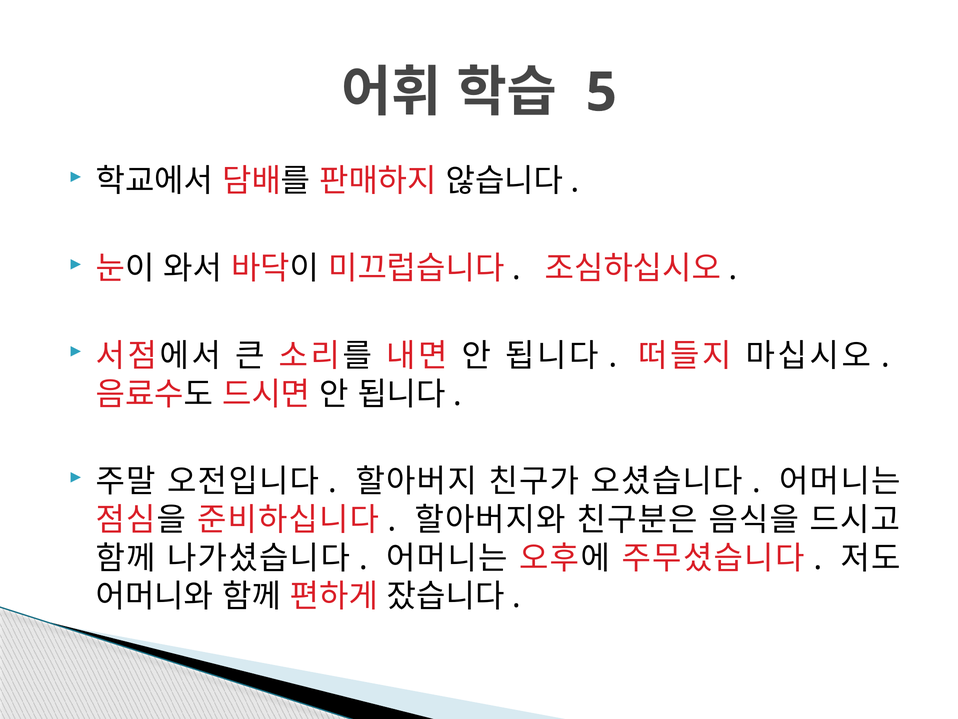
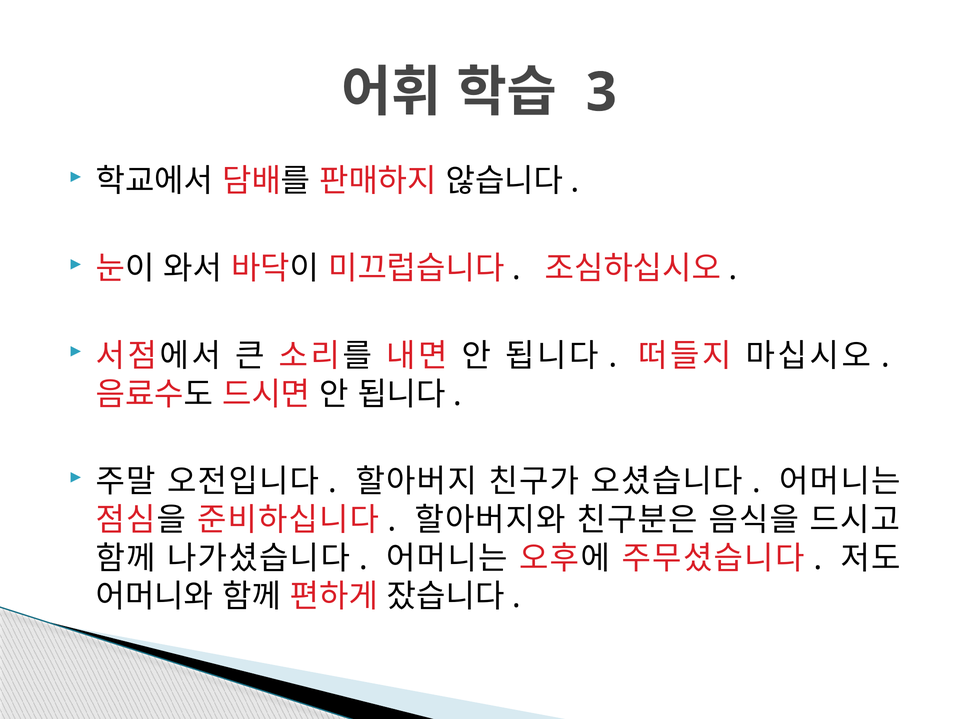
5: 5 -> 3
